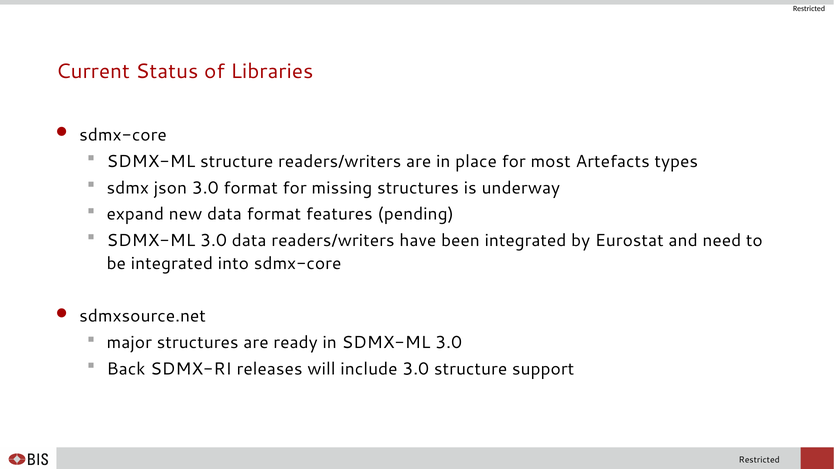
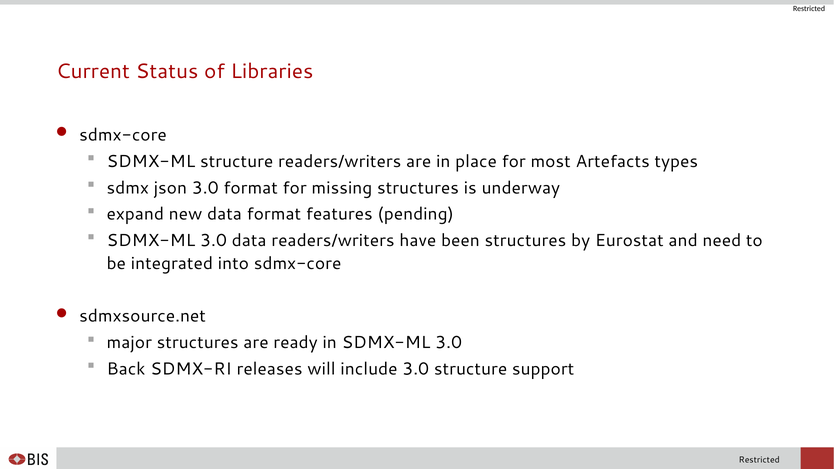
been integrated: integrated -> structures
